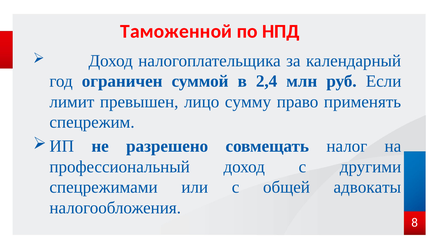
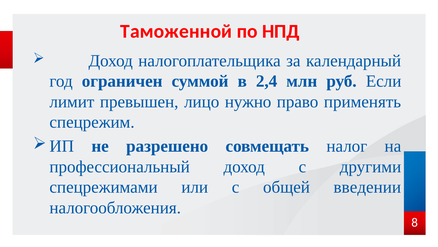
сумму: сумму -> нужно
адвокаты: адвокаты -> введении
